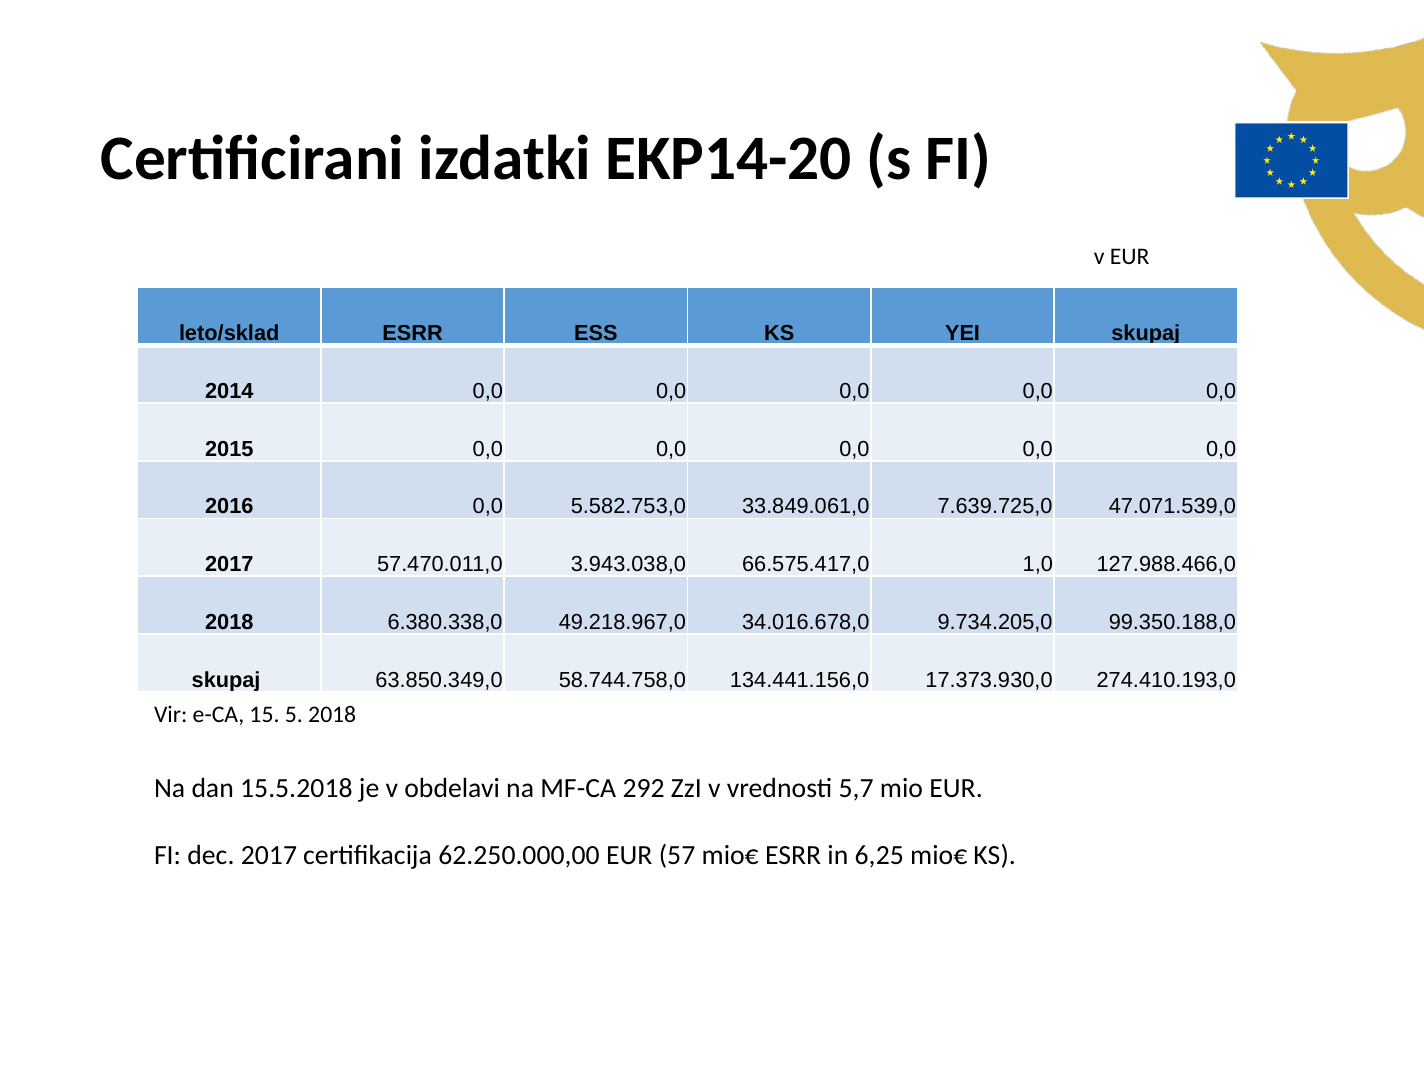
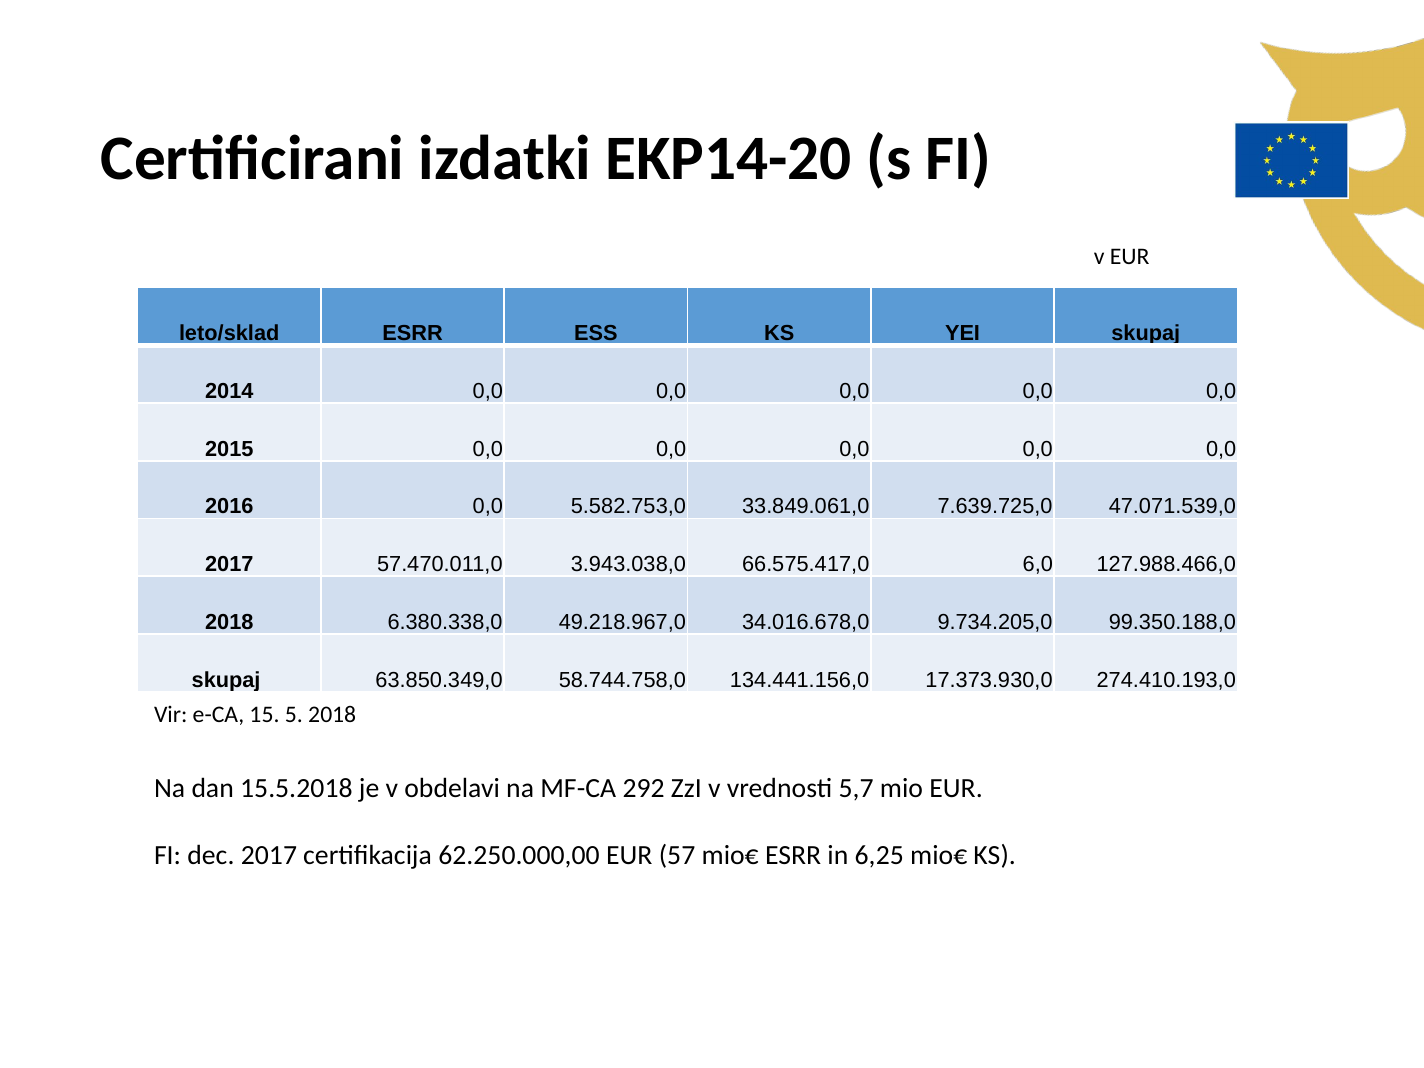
1,0: 1,0 -> 6,0
